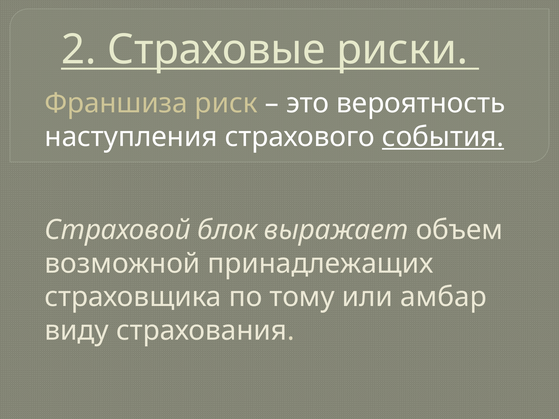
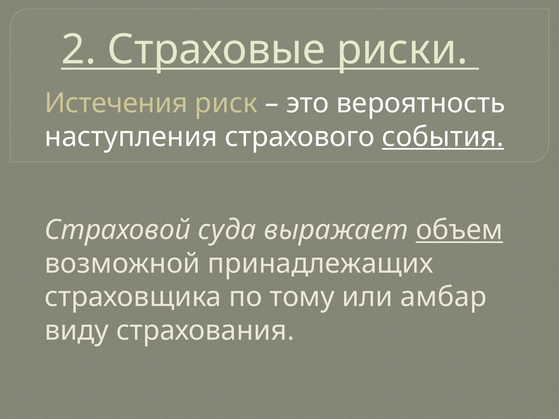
Франшиза: Франшиза -> Истечения
блок: блок -> суда
объем underline: none -> present
